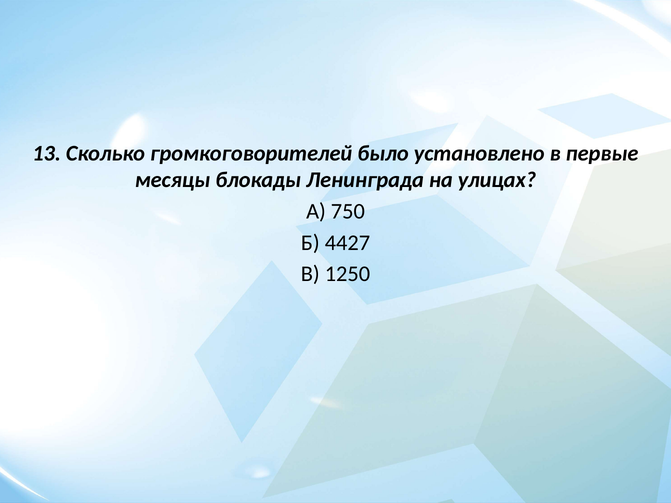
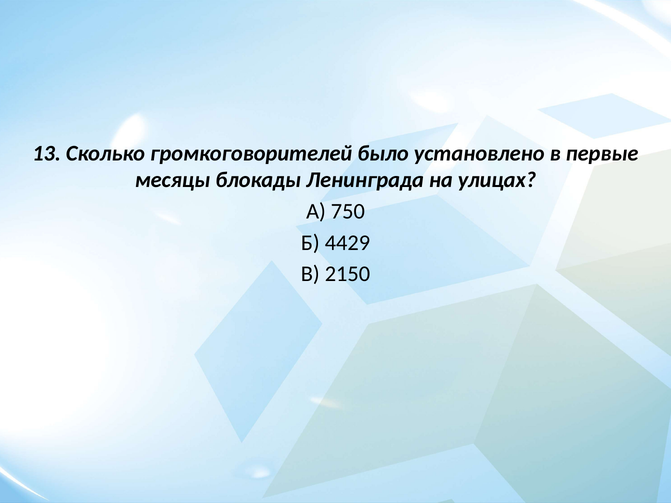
4427: 4427 -> 4429
1250: 1250 -> 2150
